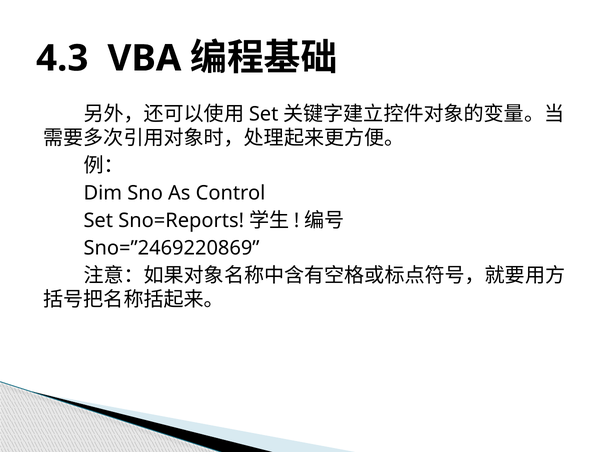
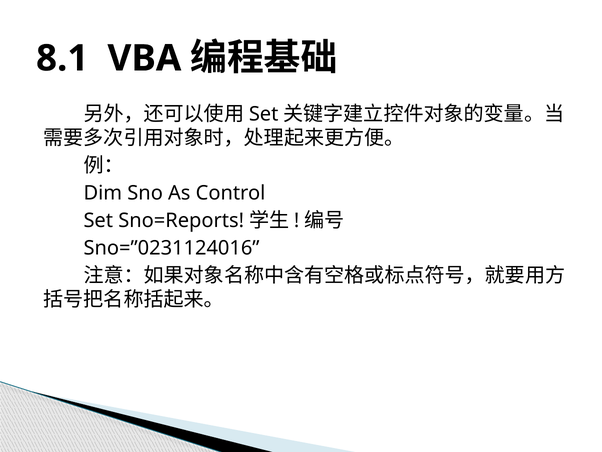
4.3: 4.3 -> 8.1
Sno=”2469220869: Sno=”2469220869 -> Sno=”0231124016
